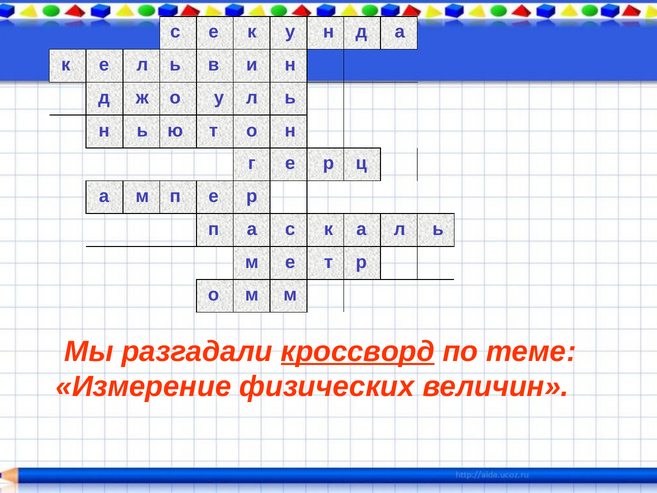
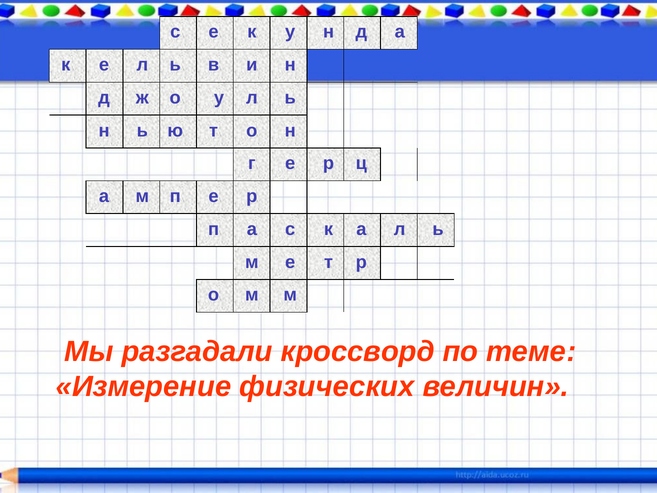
кроссворд underline: present -> none
